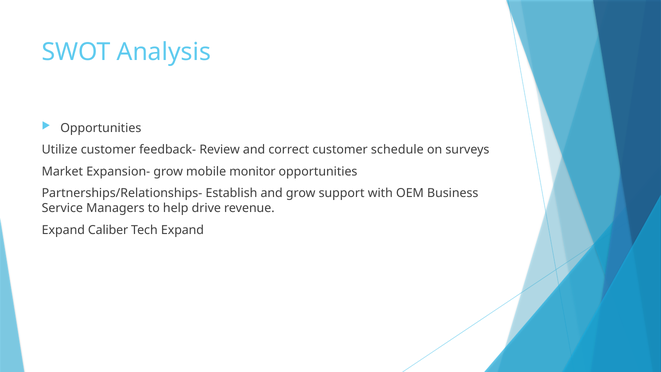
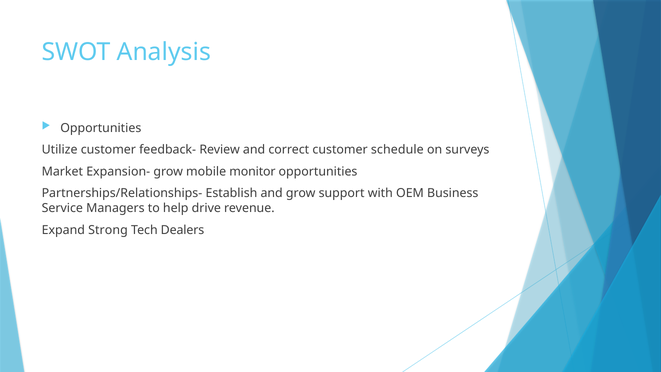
Caliber: Caliber -> Strong
Tech Expand: Expand -> Dealers
